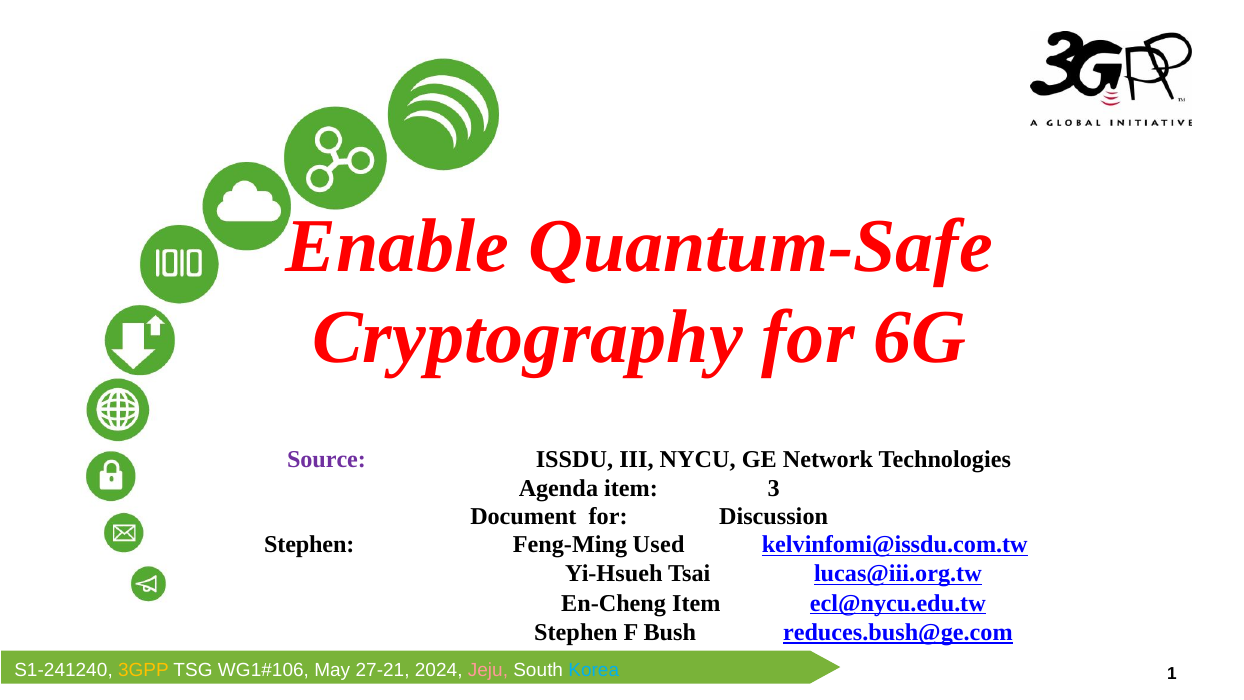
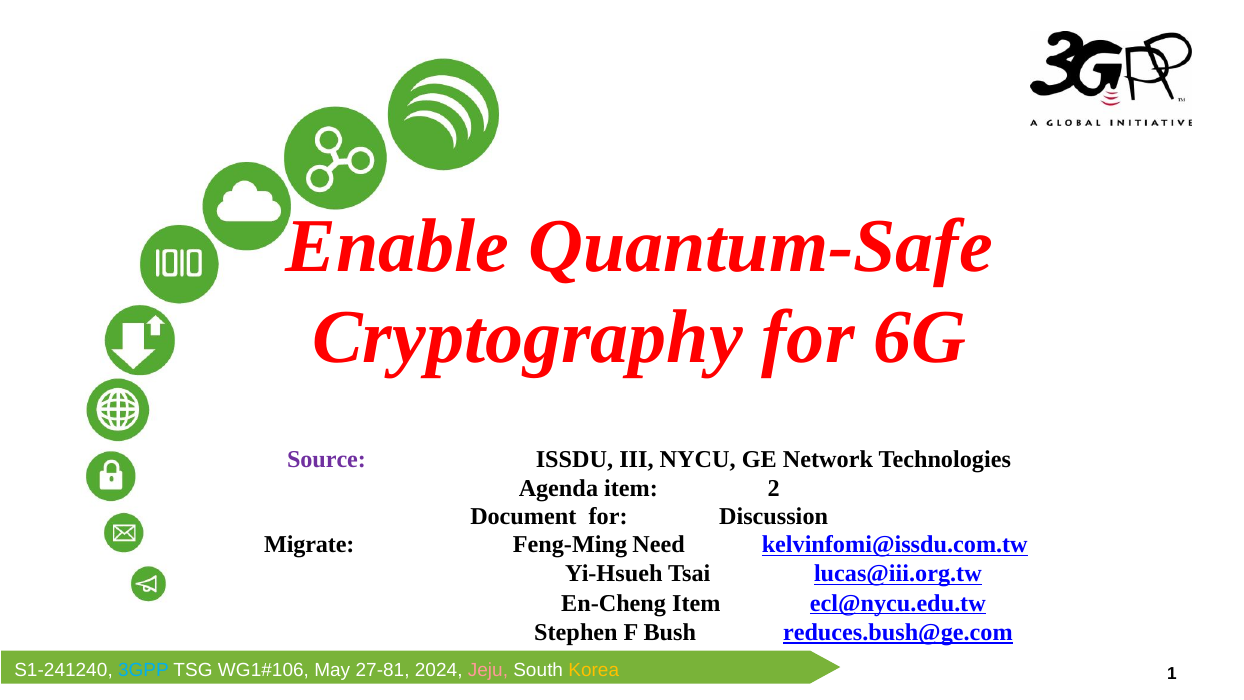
3: 3 -> 2
Stephen at (309, 545): Stephen -> Migrate
Used: Used -> Need
3GPP at (143, 670) colour: yellow -> light blue
27-21: 27-21 -> 27-81
Korea colour: light blue -> yellow
